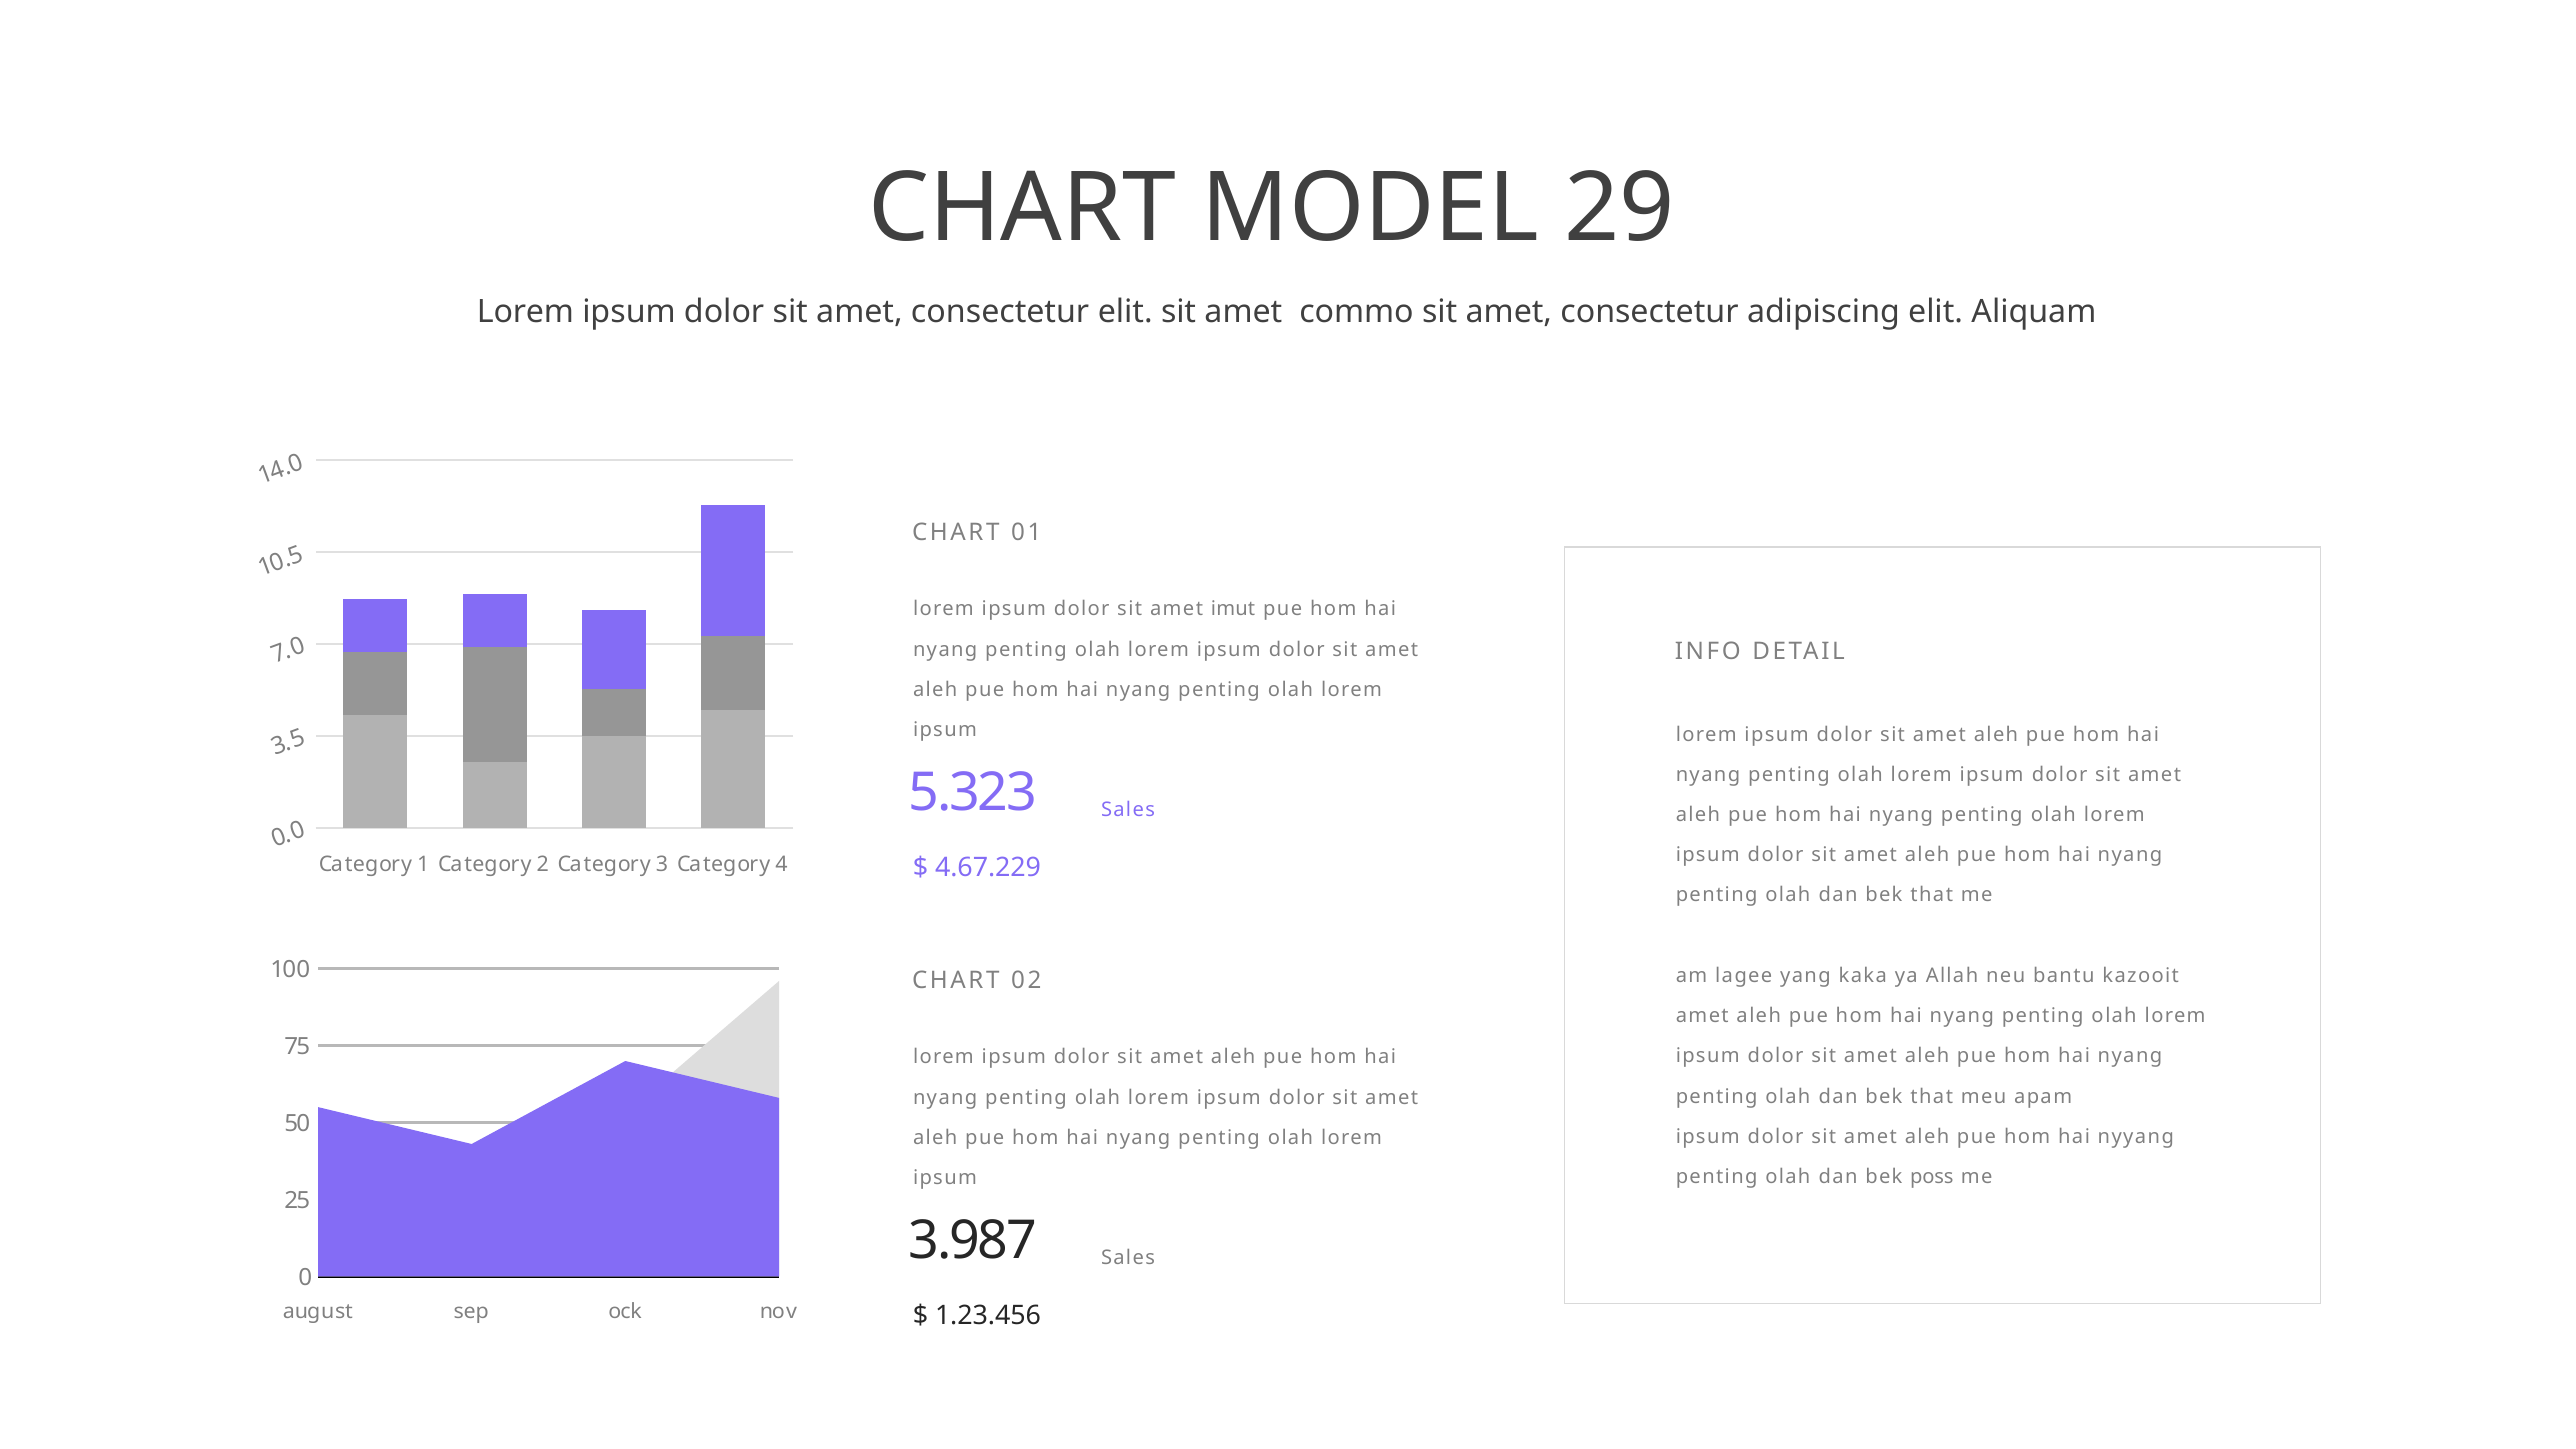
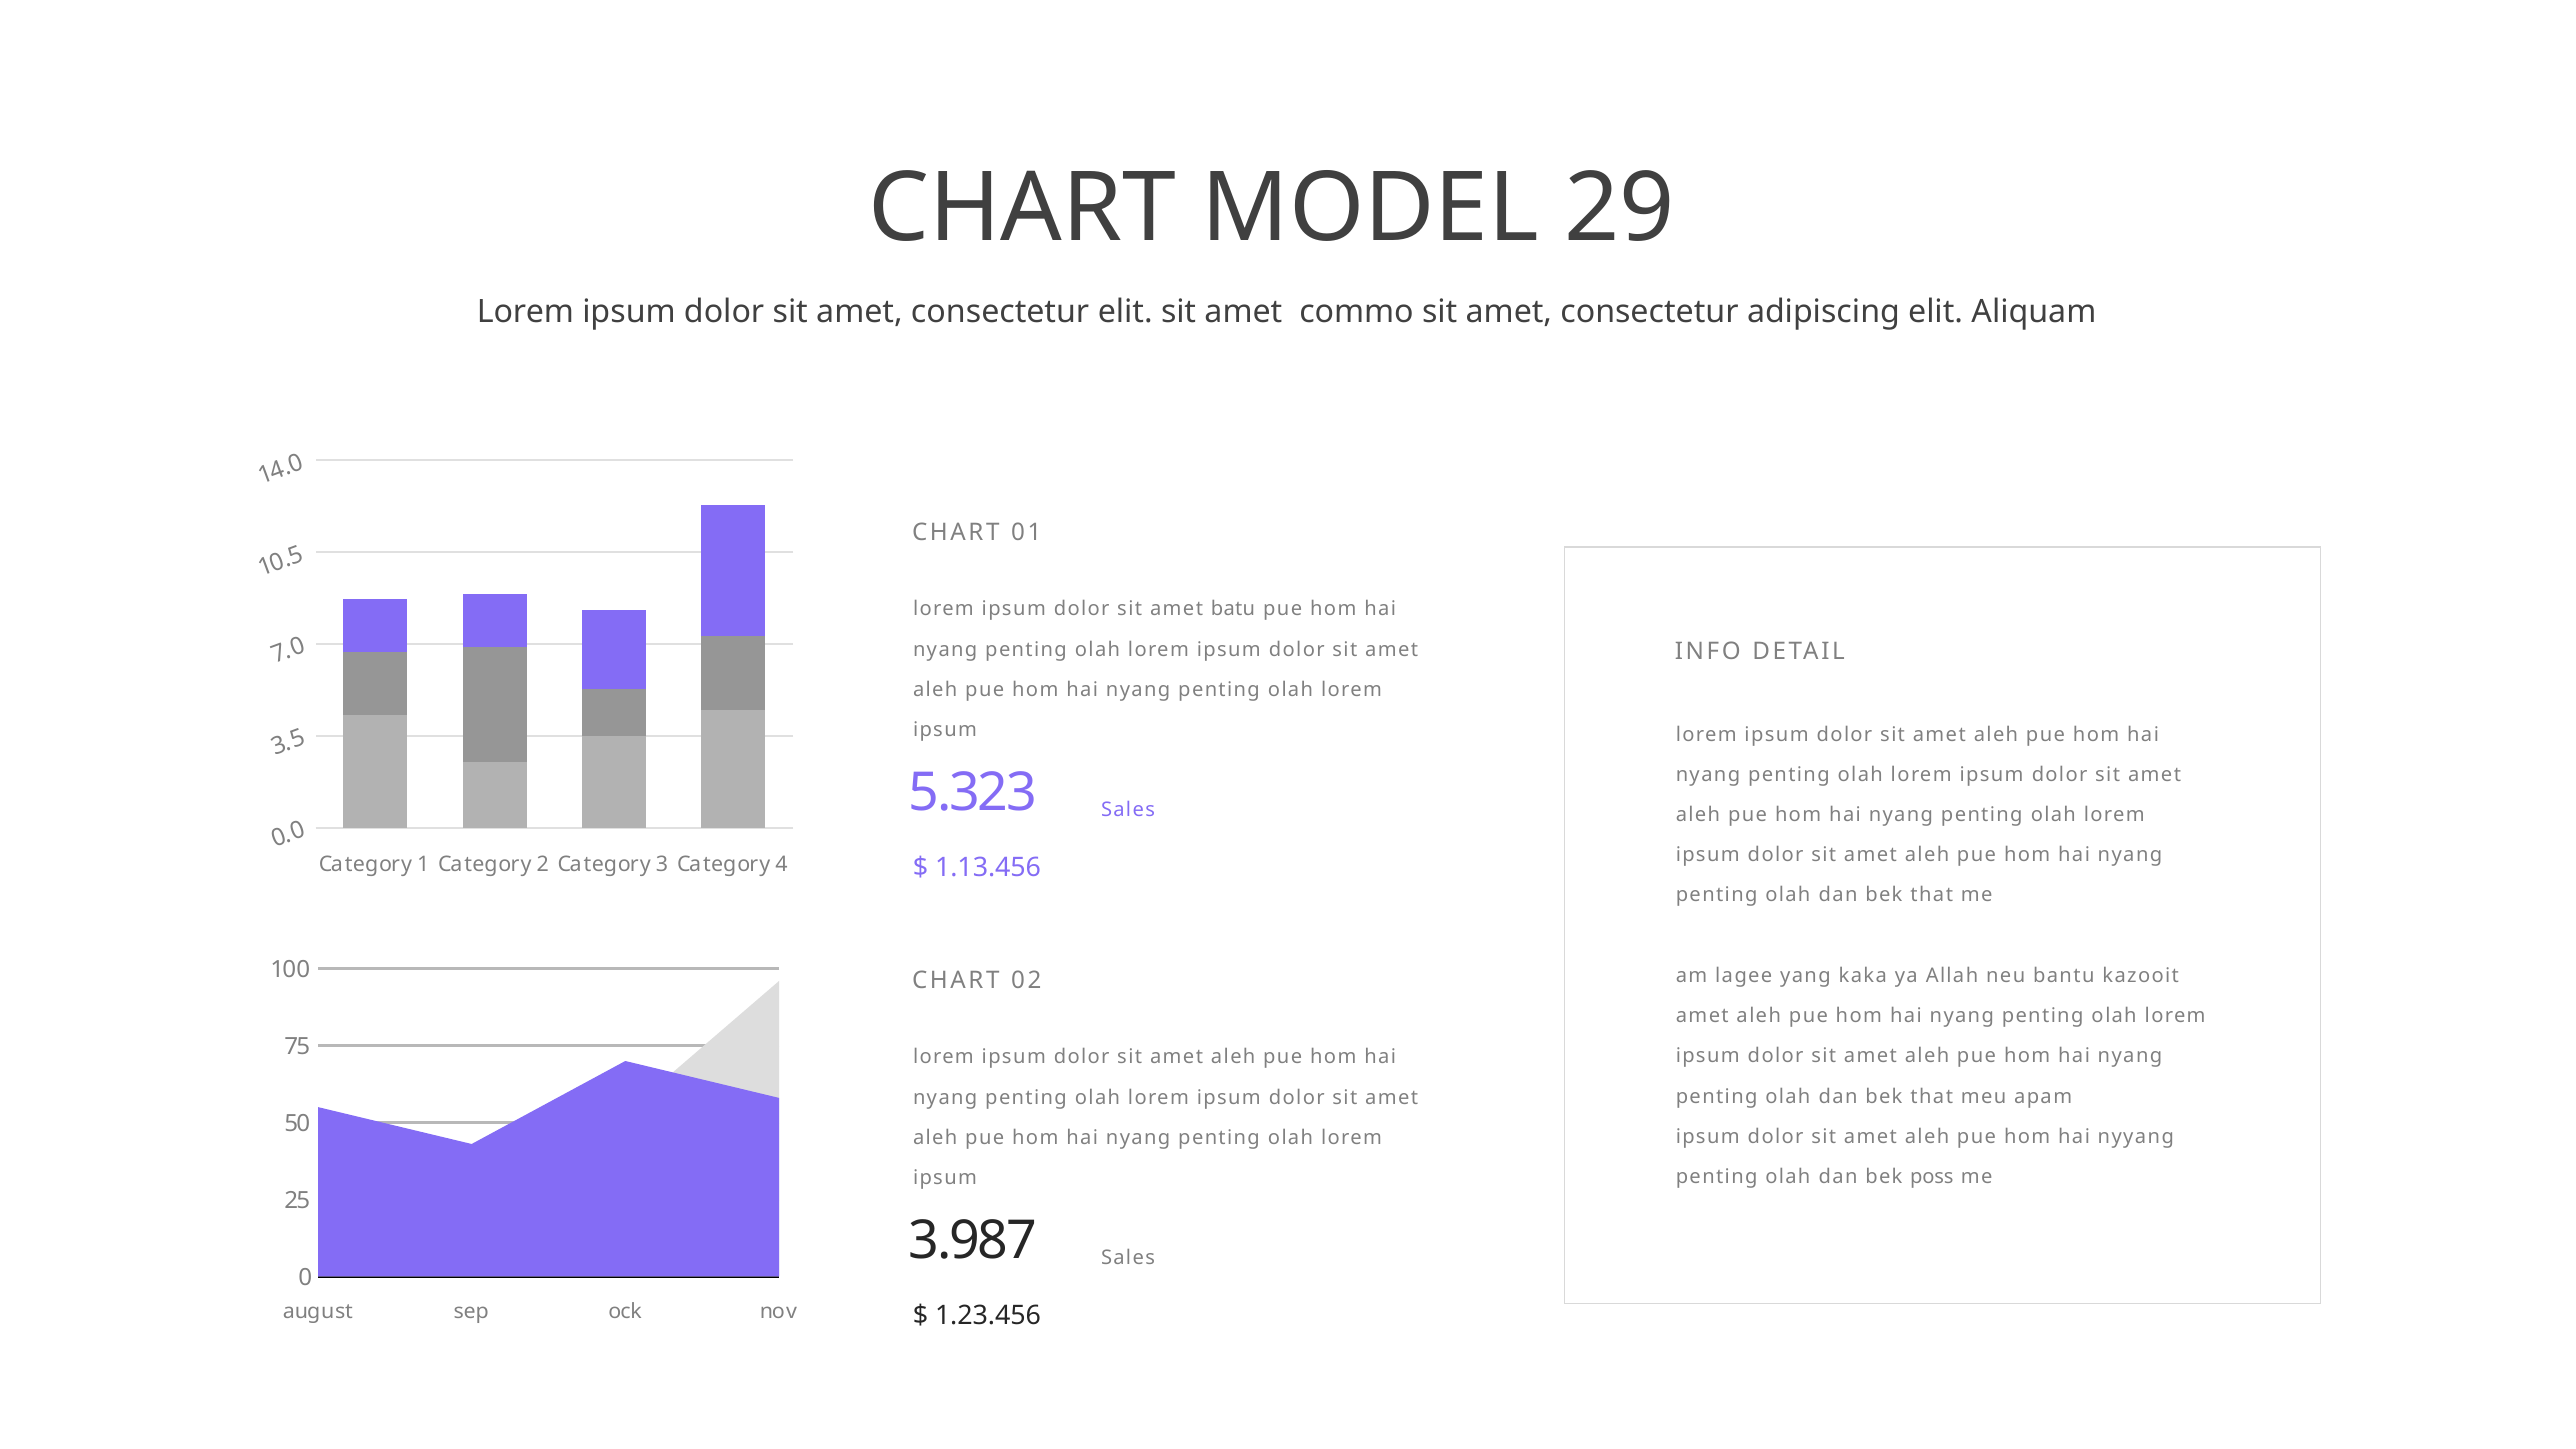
imut: imut -> batu
4.67.229: 4.67.229 -> 1.13.456
